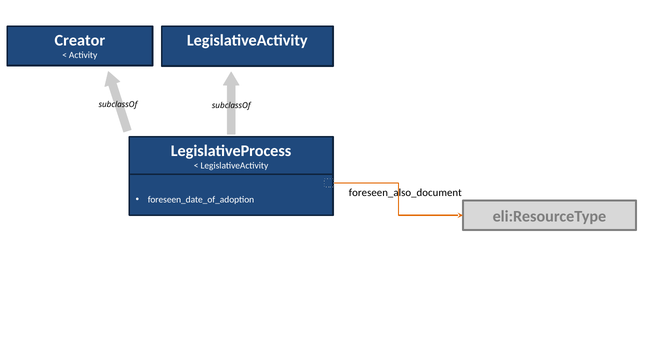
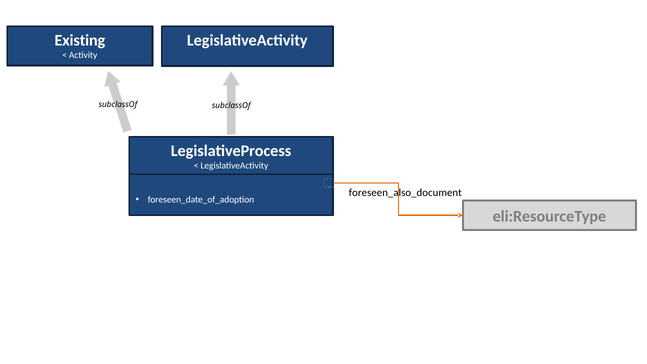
Creator: Creator -> Existing
